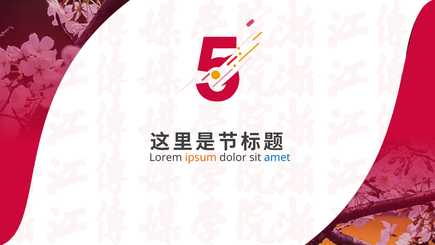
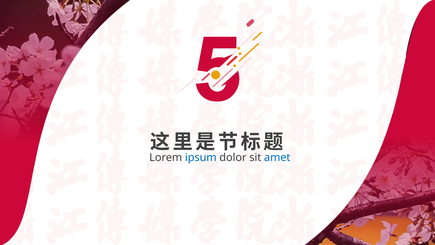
ipsum colour: orange -> blue
